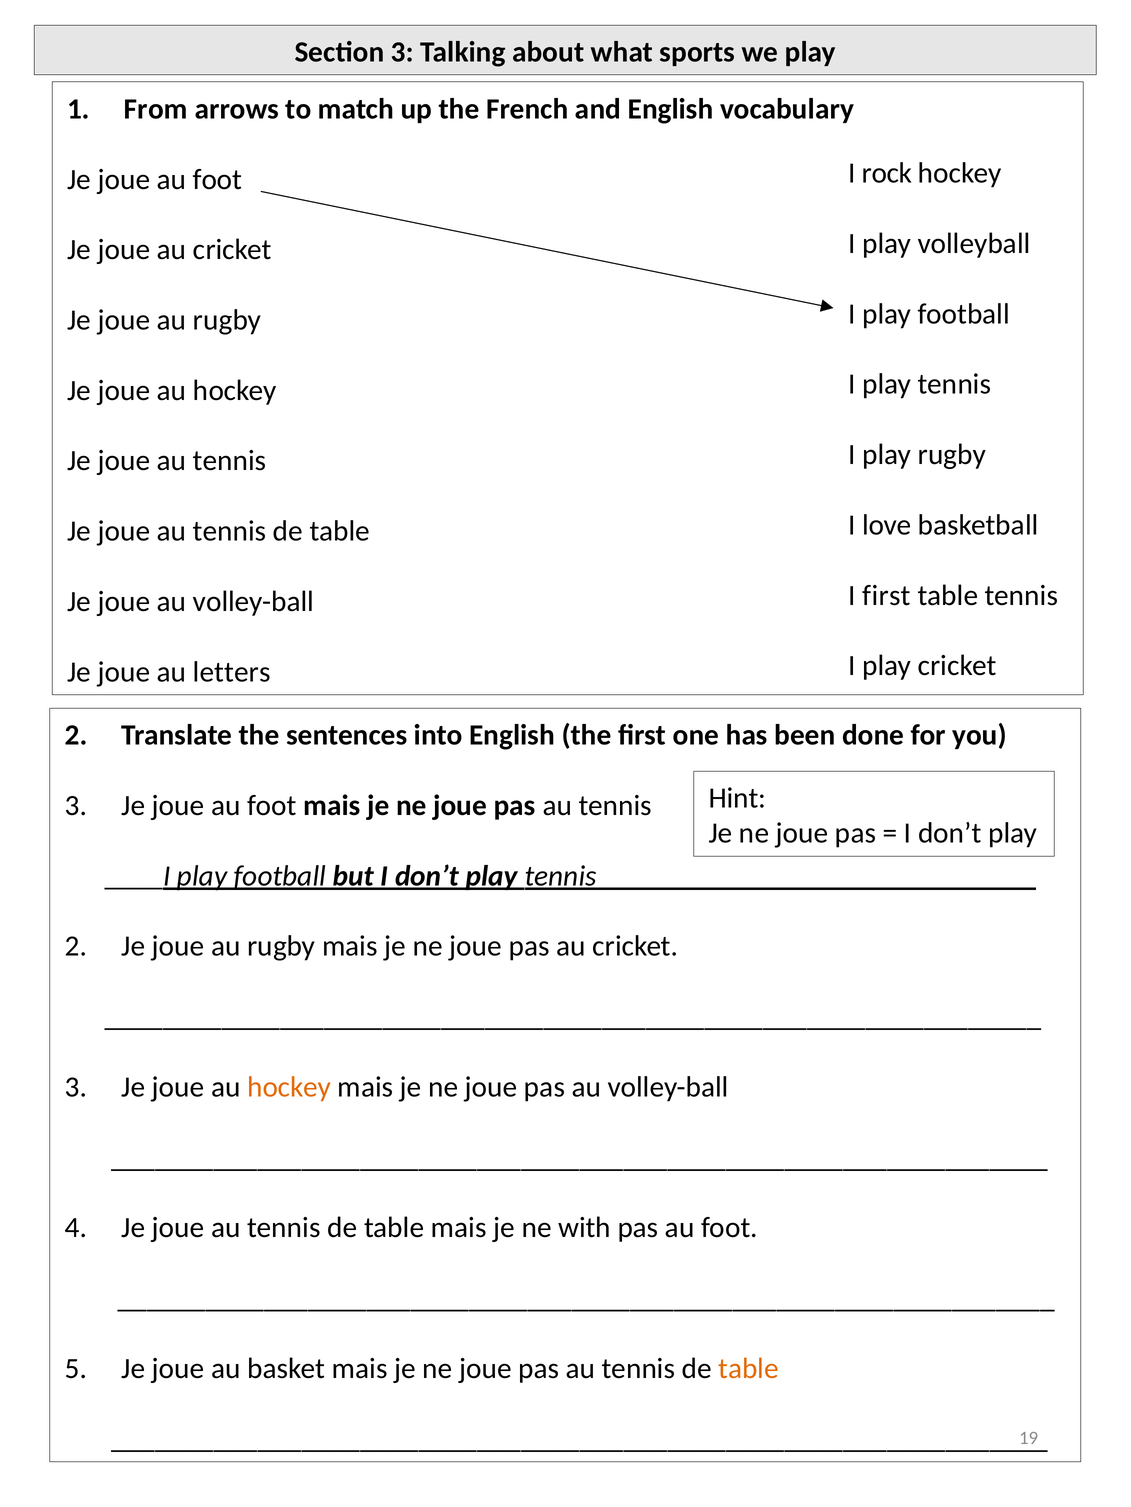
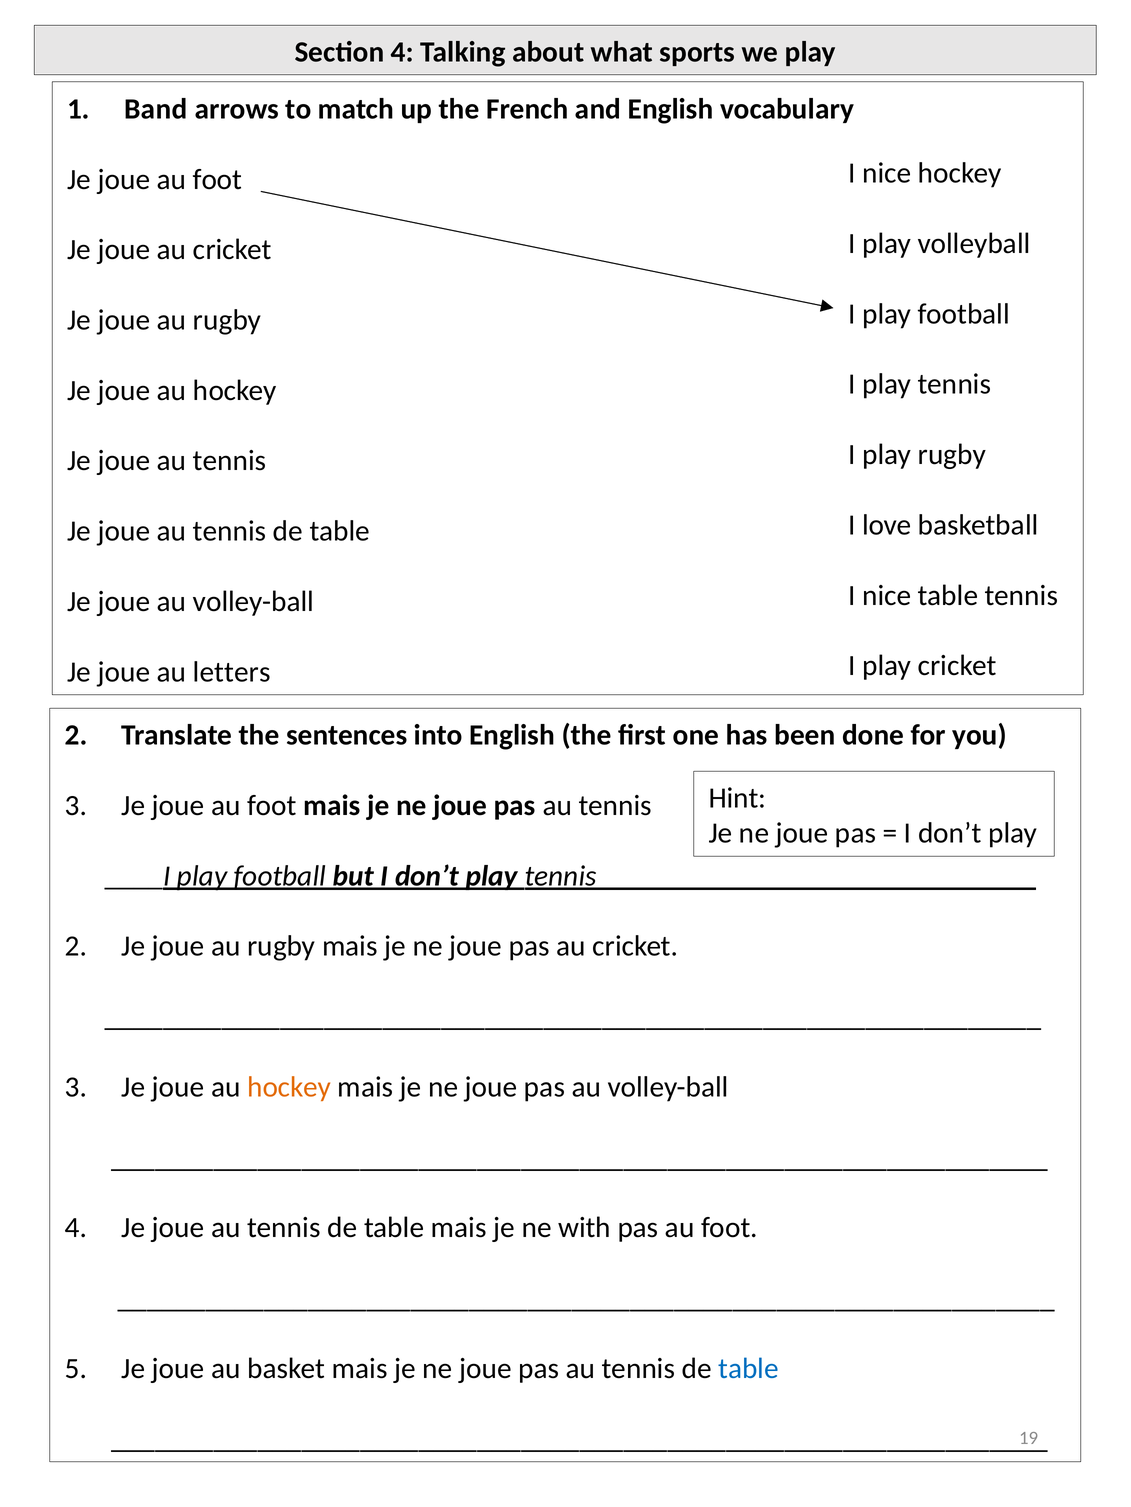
Section 3: 3 -> 4
From: From -> Band
rock at (887, 173): rock -> nice
first at (887, 596): first -> nice
table at (749, 1369) colour: orange -> blue
